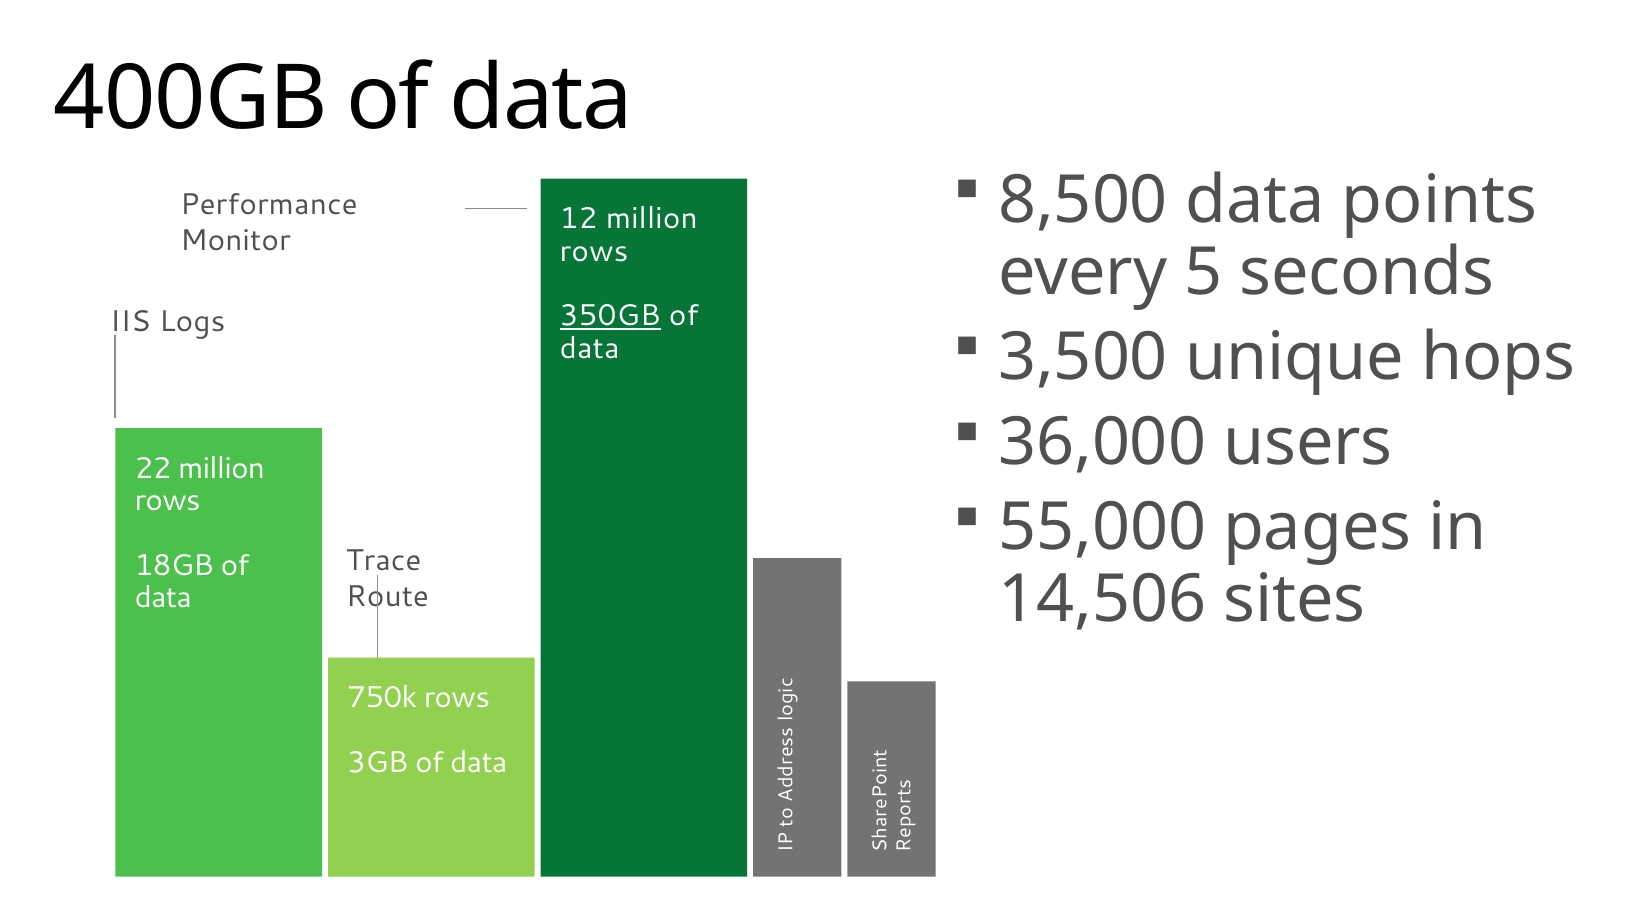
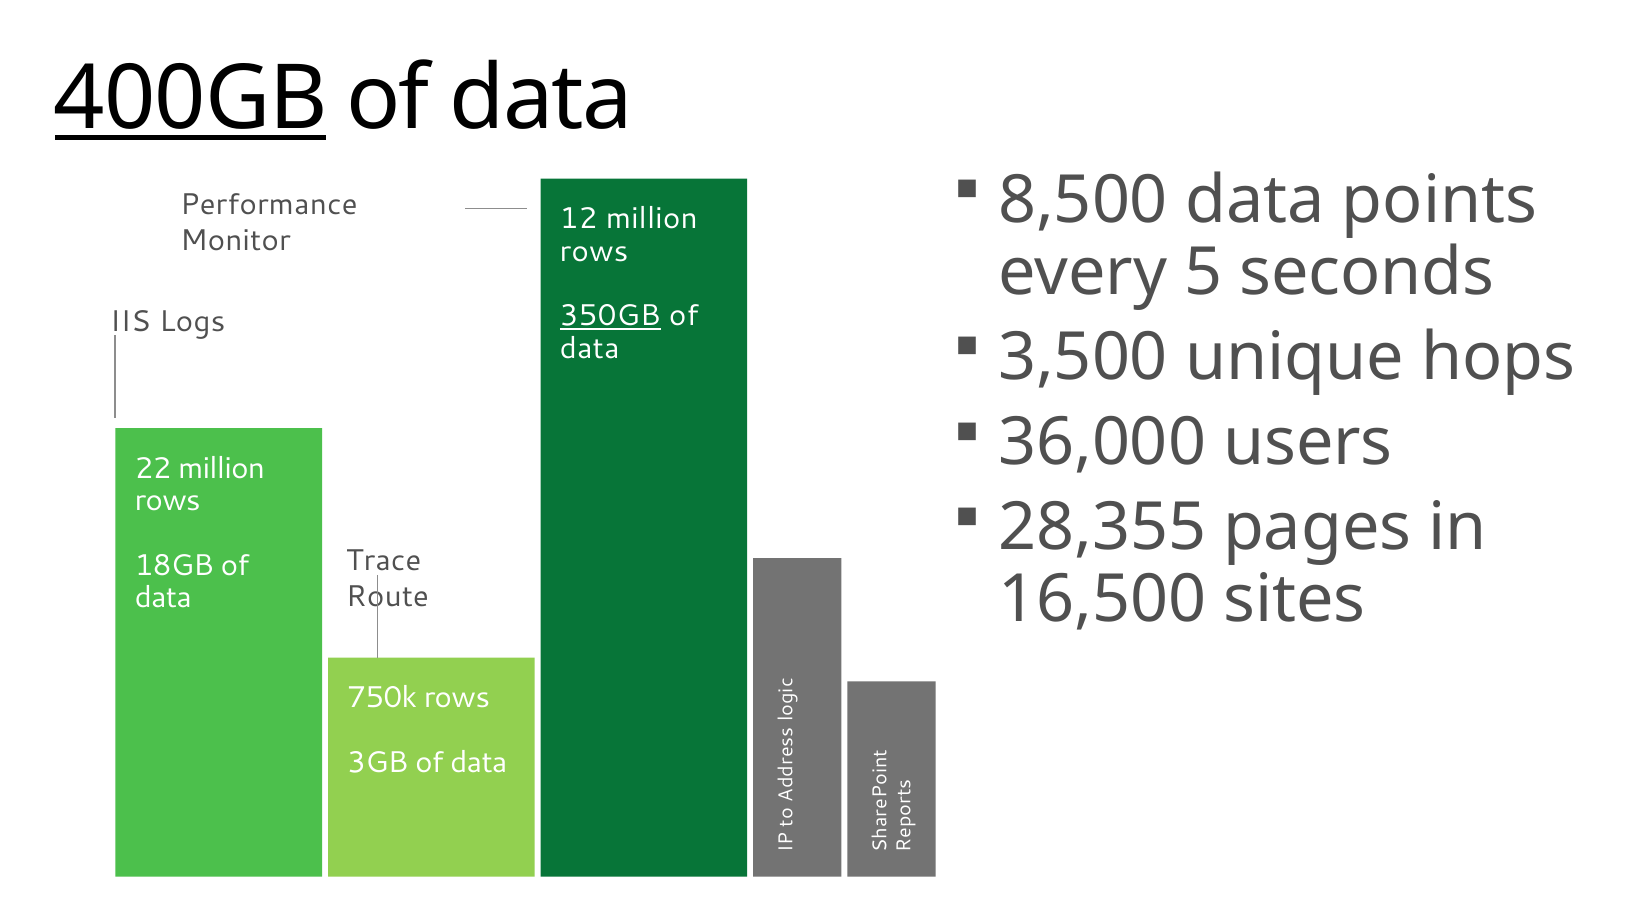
400GB underline: none -> present
55,000: 55,000 -> 28,355
14,506: 14,506 -> 16,500
